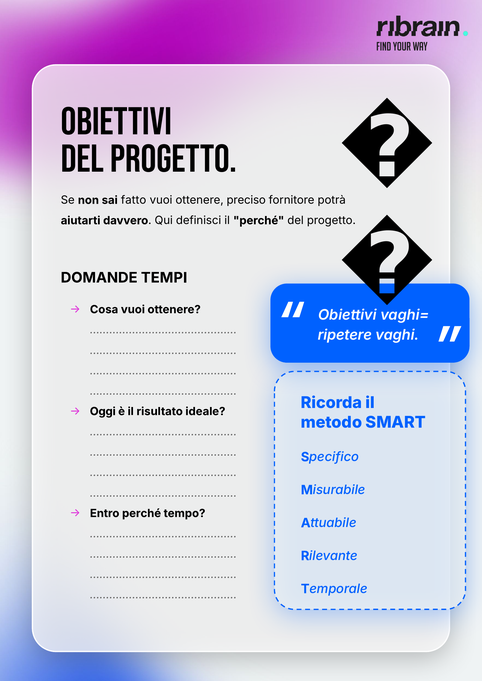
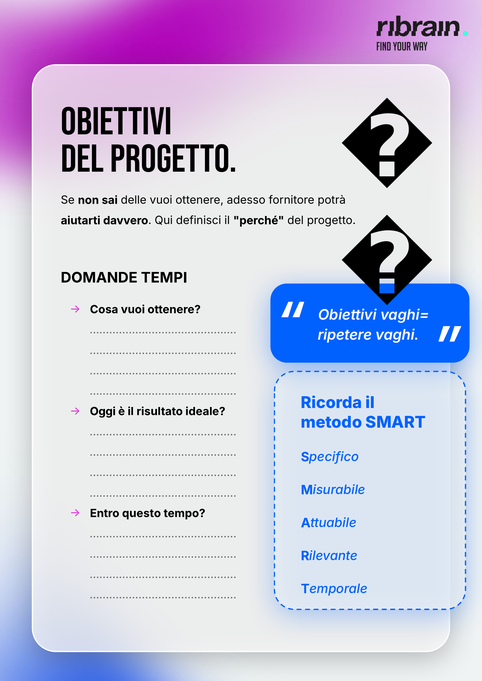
fatto: fatto -> delle
preciso: preciso -> adesso
Entro perché: perché -> questo
